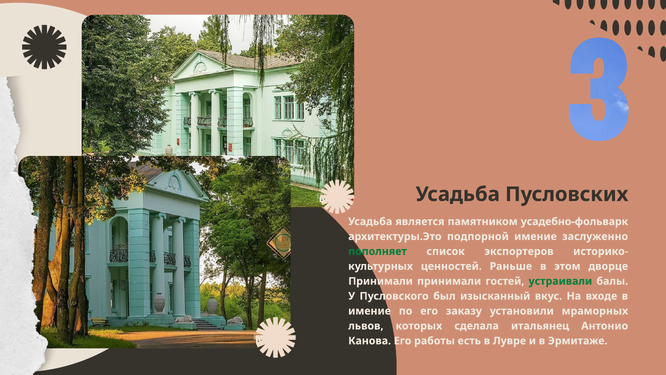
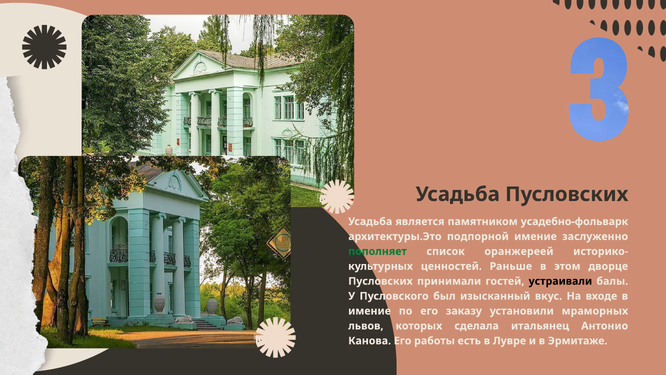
экспортеров: экспортеров -> оранжереей
Принимали at (381, 281): Принимали -> Пусловских
устраивали colour: green -> black
